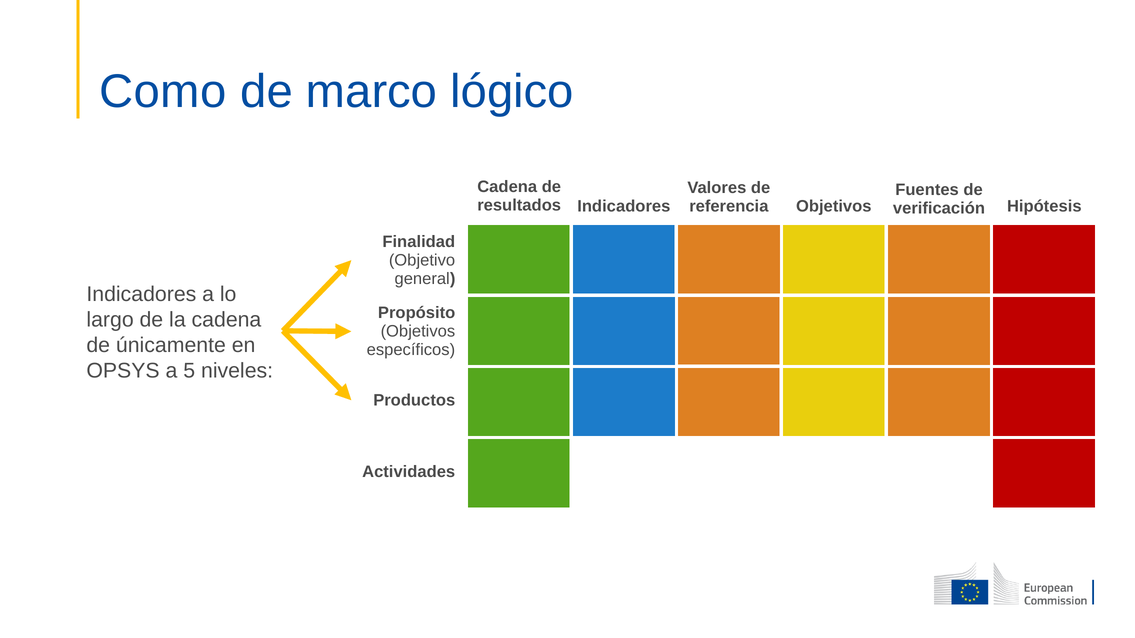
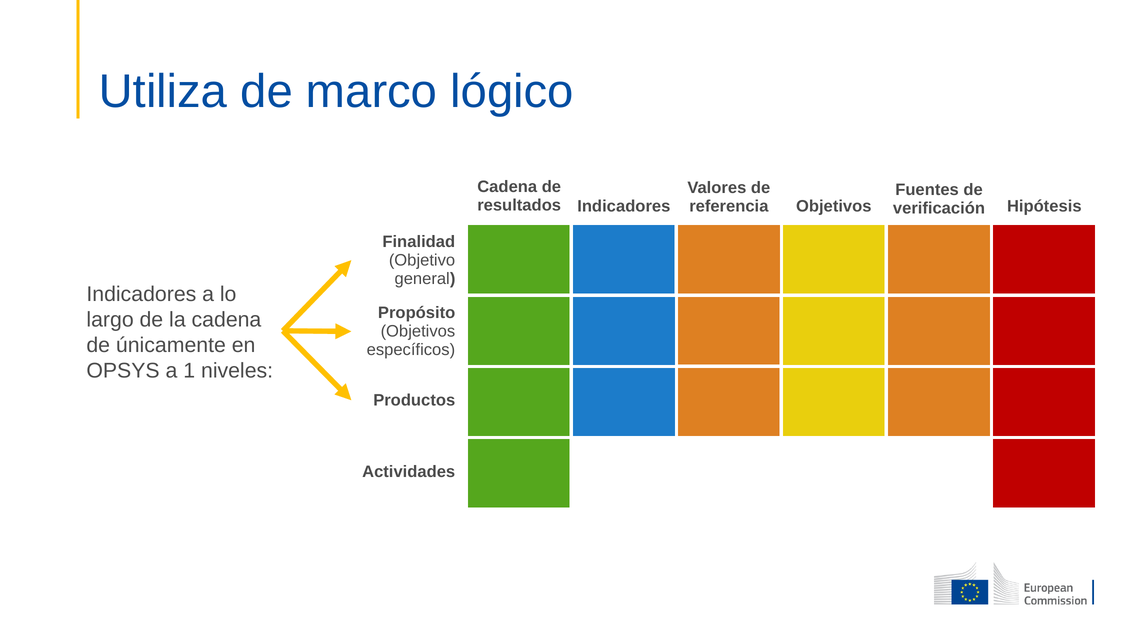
Como: Como -> Utiliza
5: 5 -> 1
